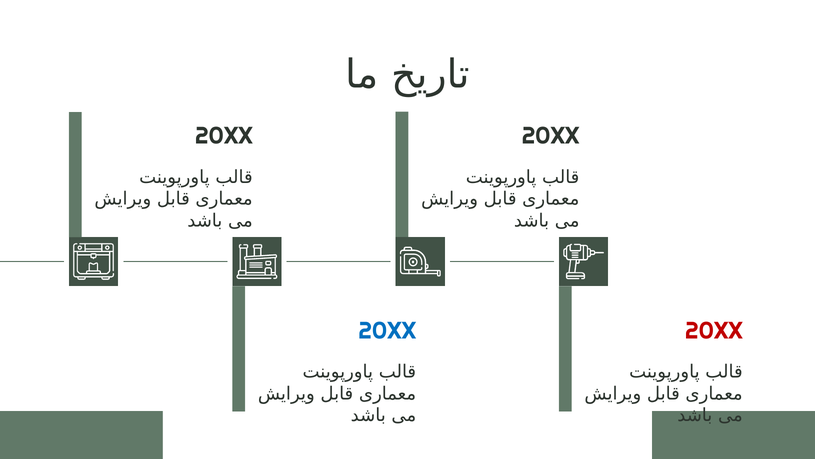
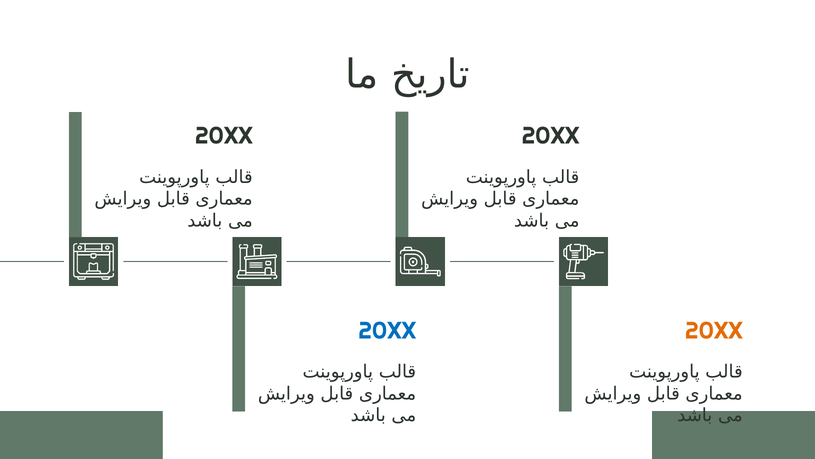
20XX at (714, 331) colour: red -> orange
